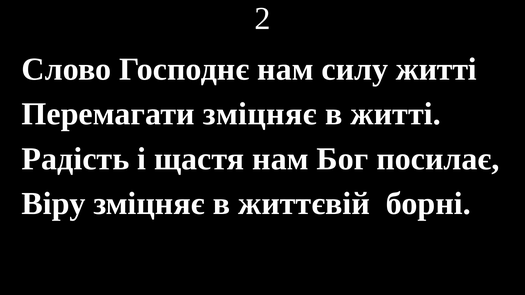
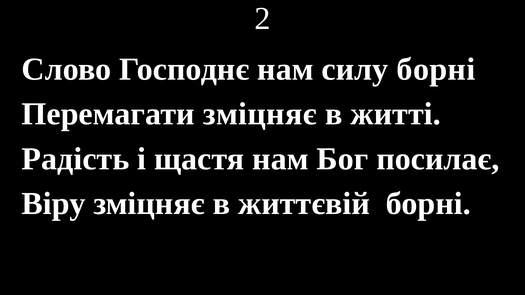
силу житті: житті -> борні
